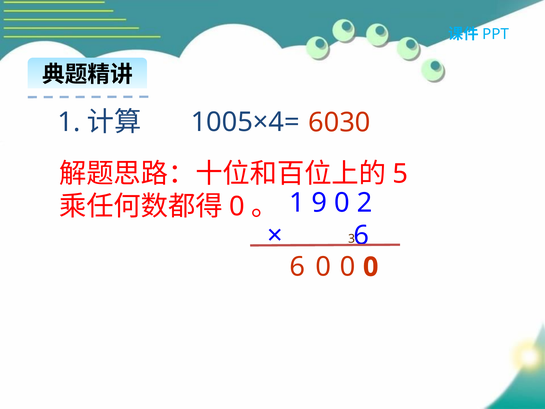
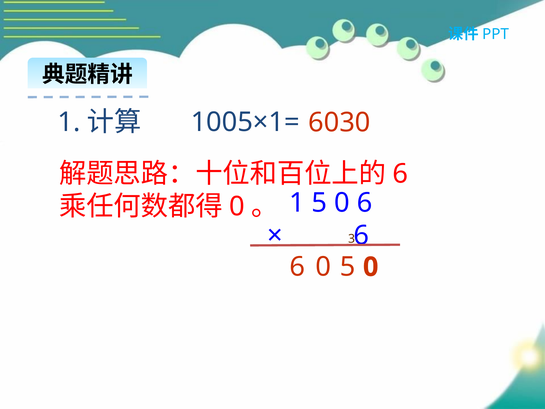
1005×4=: 1005×4= -> 1005×1=
5 at (400, 174): 5 -> 6
1 9: 9 -> 5
2 at (365, 203): 2 -> 6
6 0: 0 -> 5
